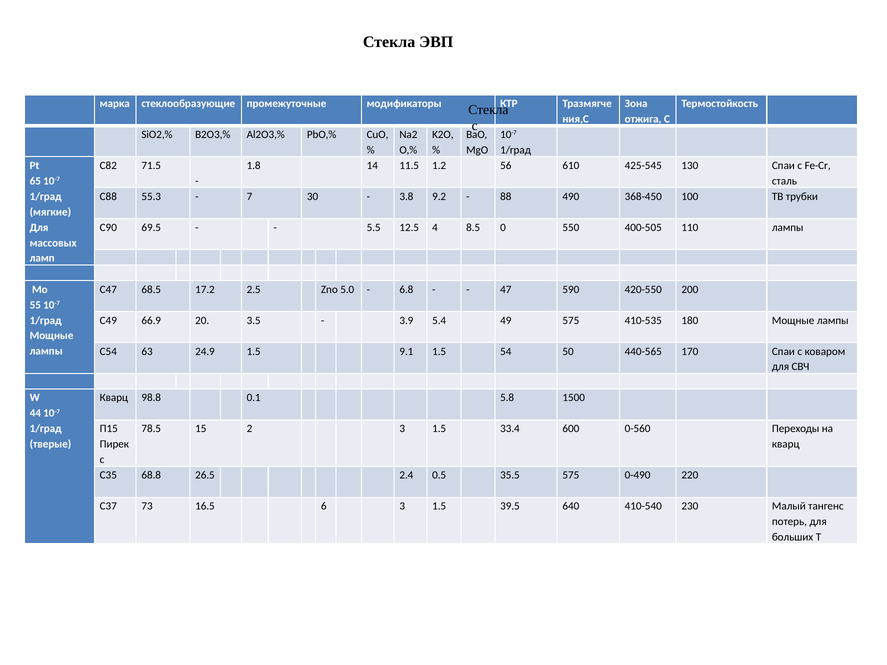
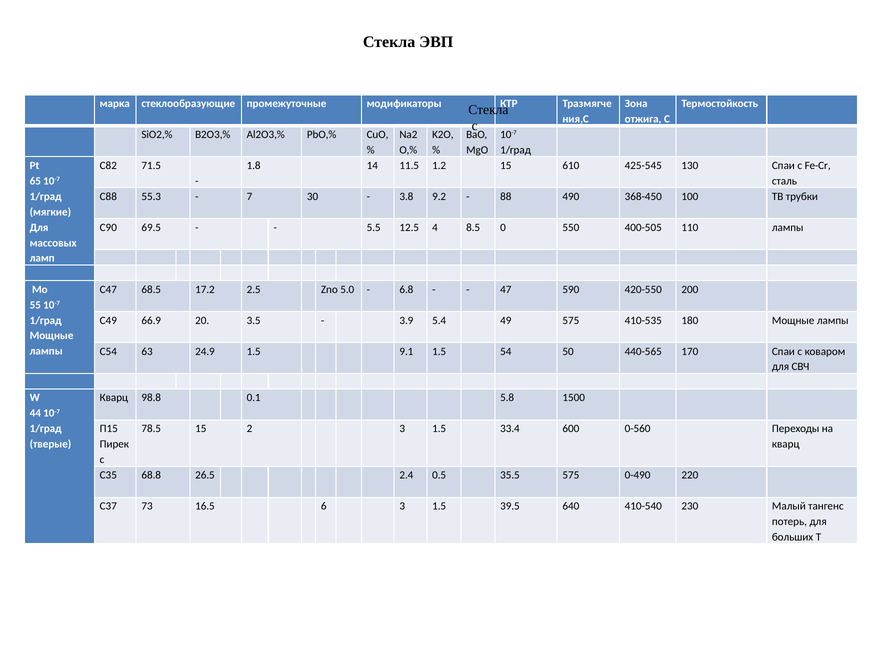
1.2 56: 56 -> 15
